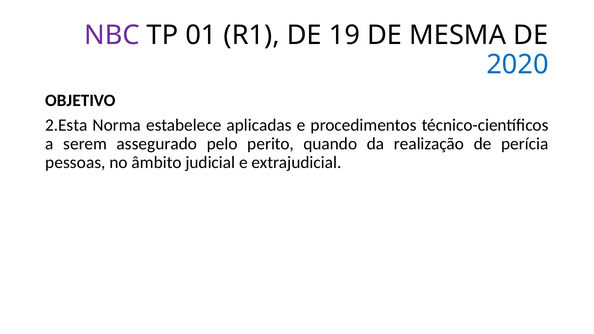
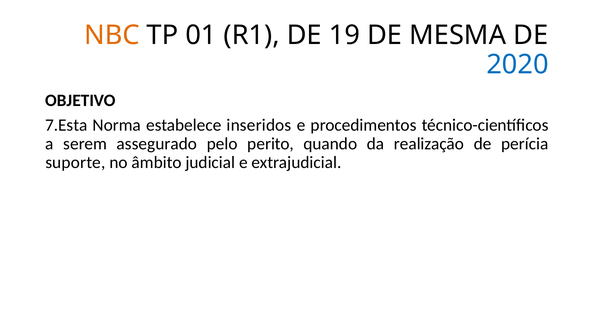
NBC colour: purple -> orange
2.Esta: 2.Esta -> 7.Esta
aplicadas: aplicadas -> inseridos
pessoas: pessoas -> suporte
